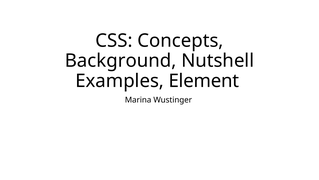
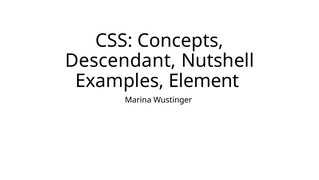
Background: Background -> Descendant
